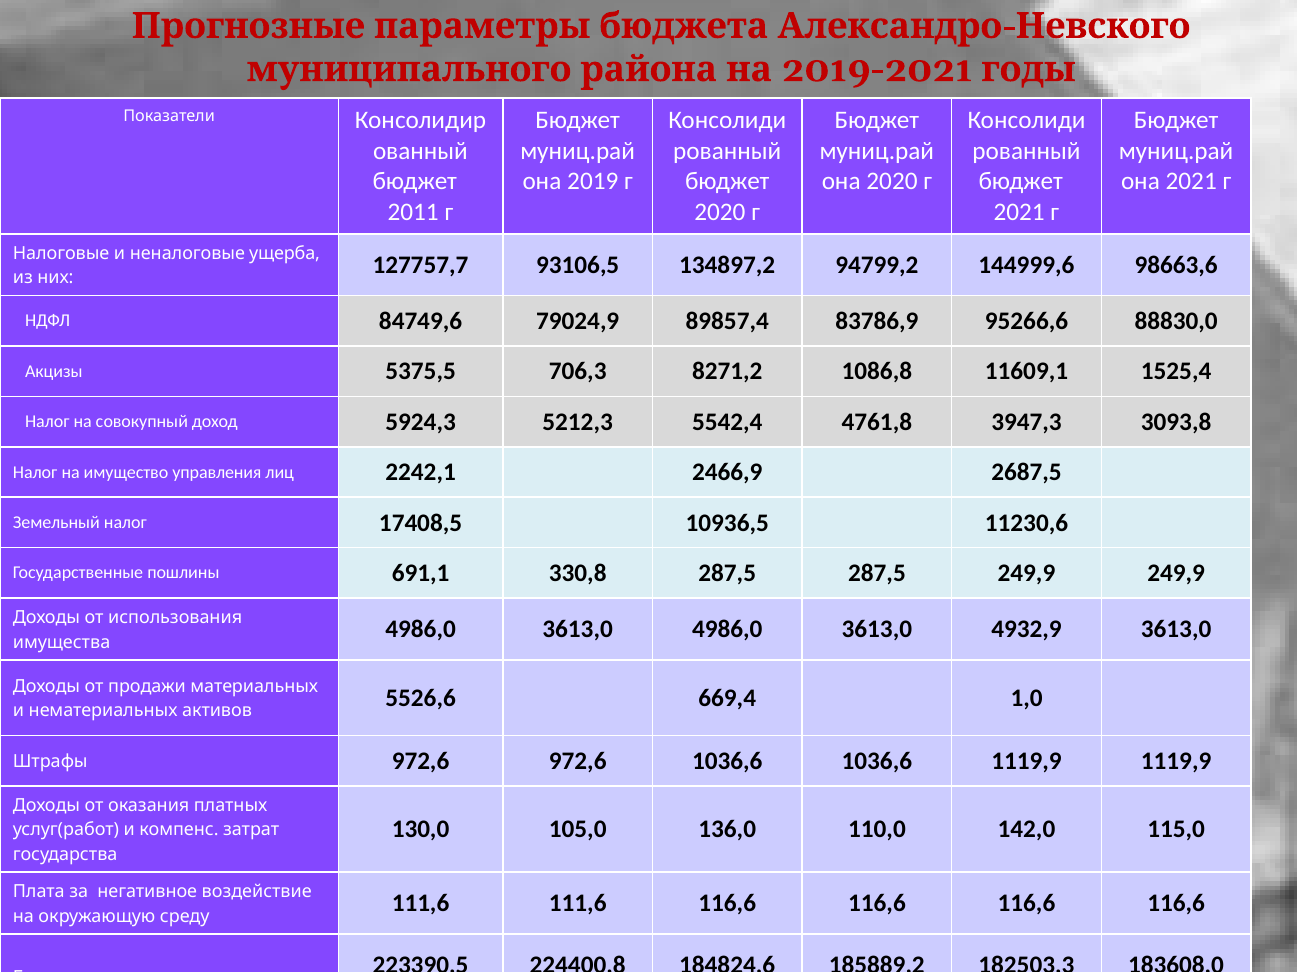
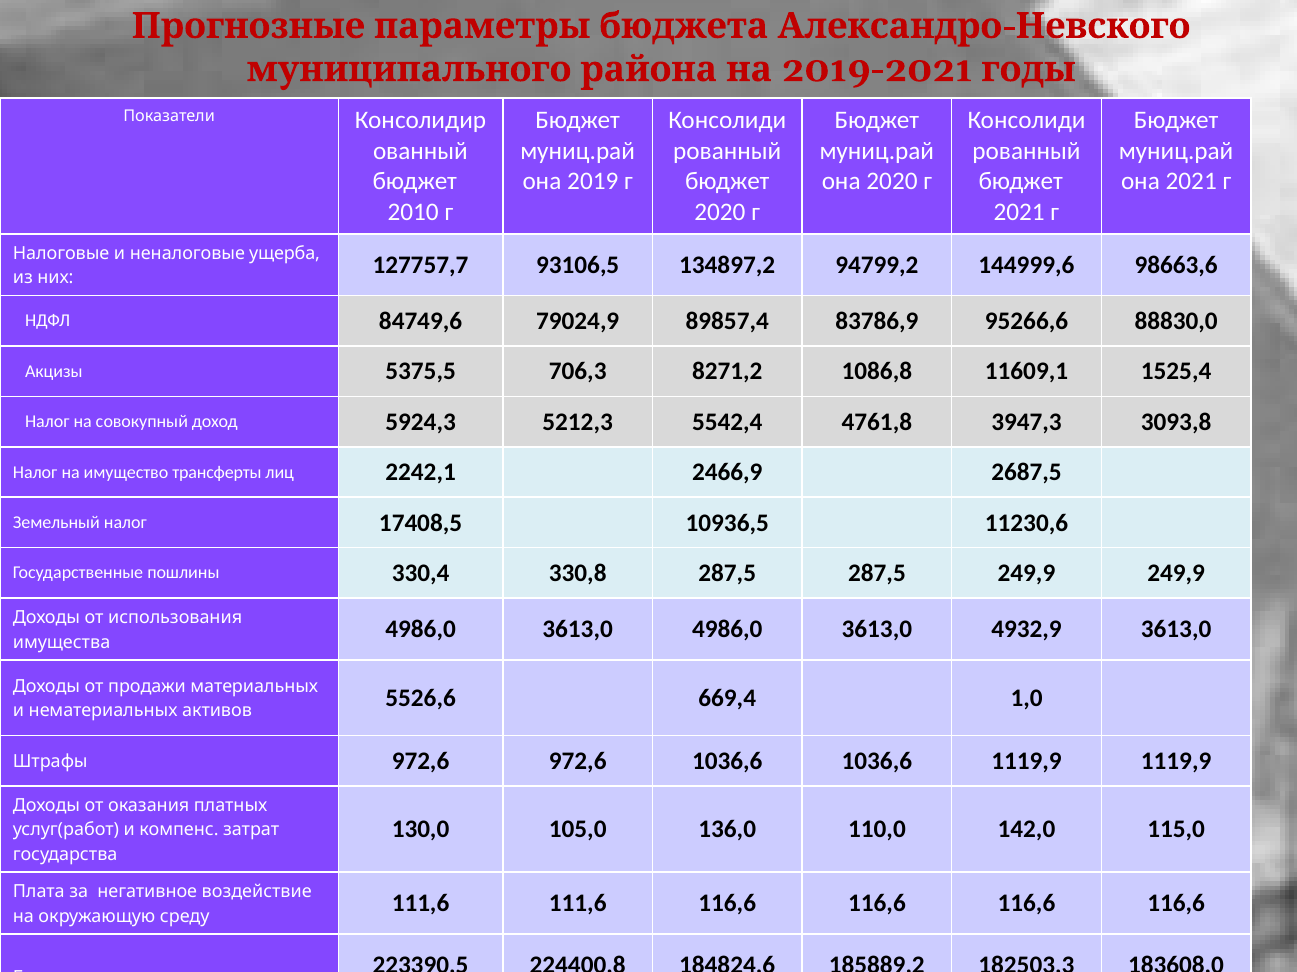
2011: 2011 -> 2010
управления: управления -> трансферты
691,1: 691,1 -> 330,4
